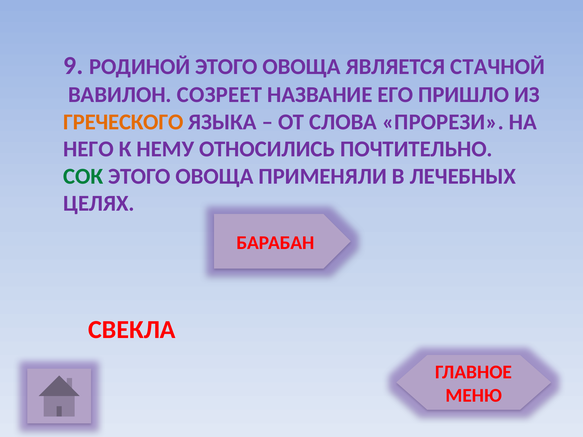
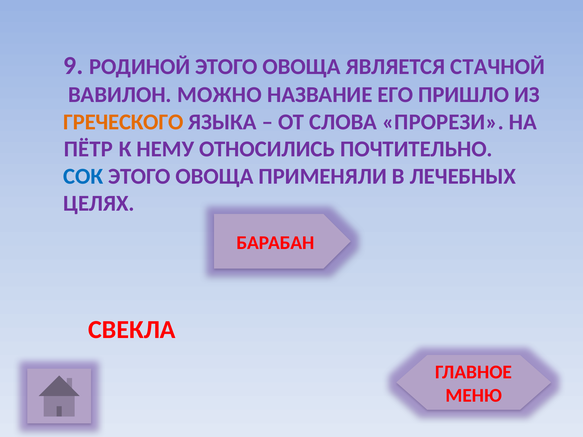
СОЗРЕЕТ: СОЗРЕЕТ -> МОЖНО
НЕГО: НЕГО -> ПЁТР
СОК colour: green -> blue
